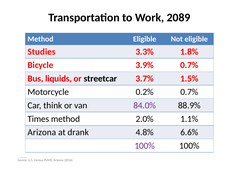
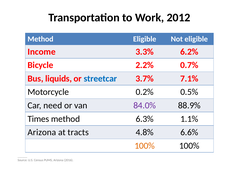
2089: 2089 -> 2012
Studies: Studies -> Income
1.8%: 1.8% -> 6.2%
3.9%: 3.9% -> 2.2%
streetcar colour: black -> blue
1.5%: 1.5% -> 7.1%
0.2% 0.7%: 0.7% -> 0.5%
think: think -> need
2.0%: 2.0% -> 6.3%
drank: drank -> tracts
100% at (145, 145) colour: purple -> orange
